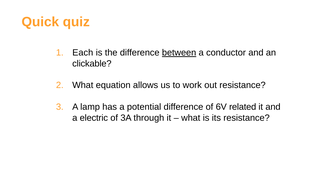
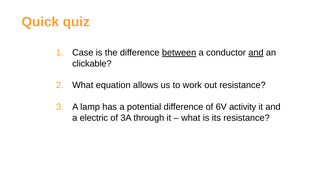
Each: Each -> Case
and at (256, 53) underline: none -> present
related: related -> activity
